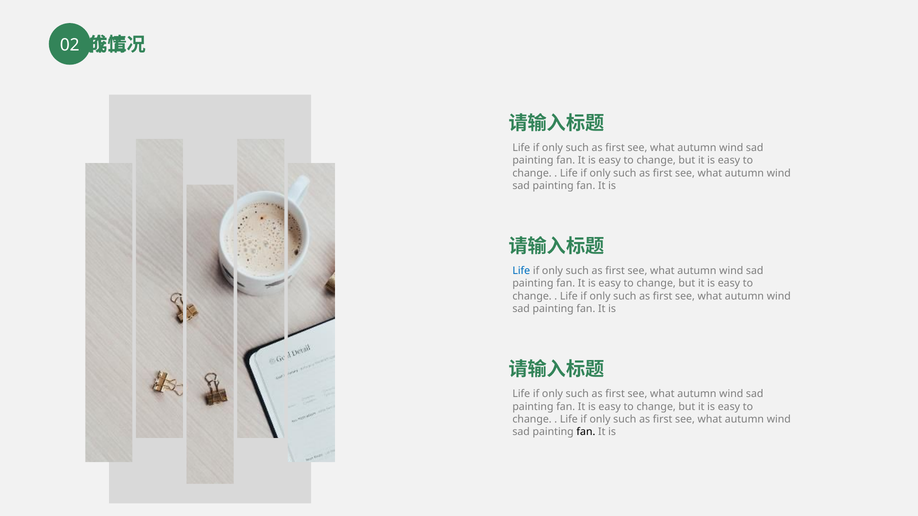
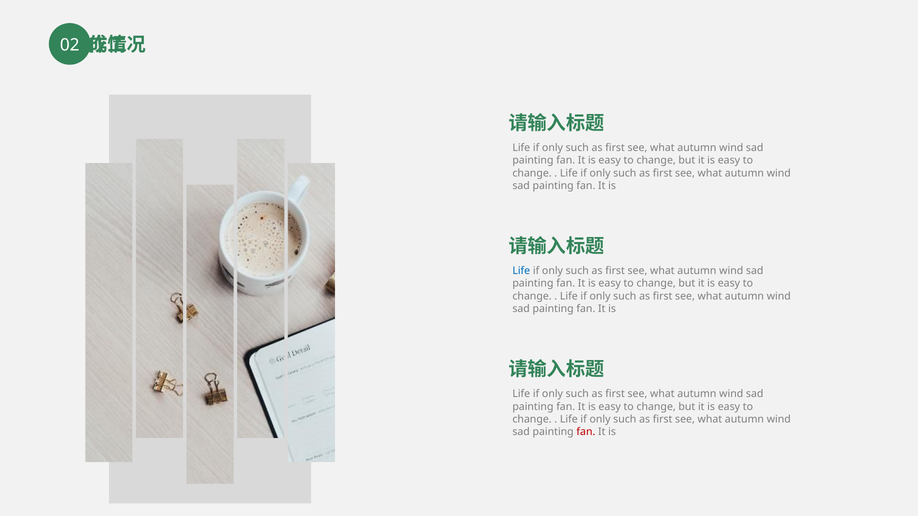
fan at (586, 432) colour: black -> red
